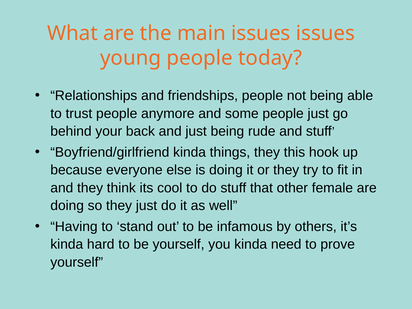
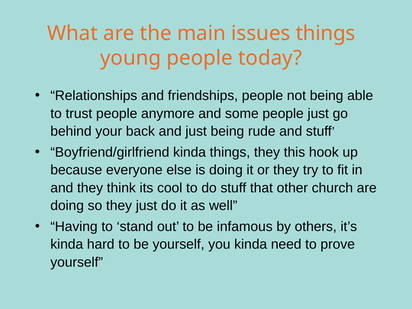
issues issues: issues -> things
female: female -> church
